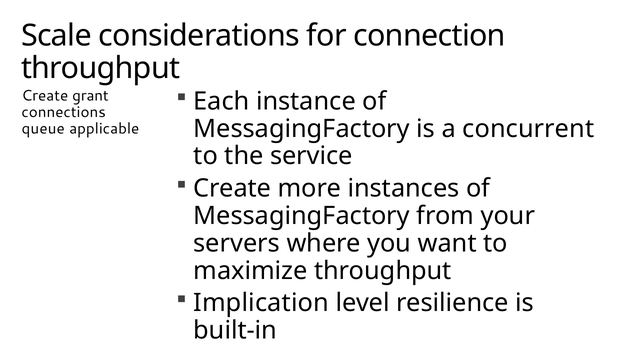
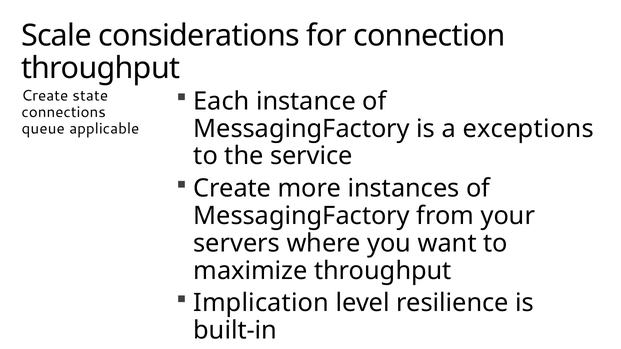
grant: grant -> state
concurrent: concurrent -> exceptions
